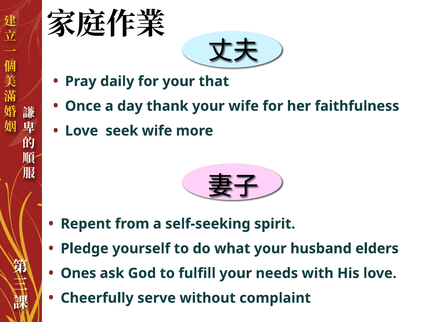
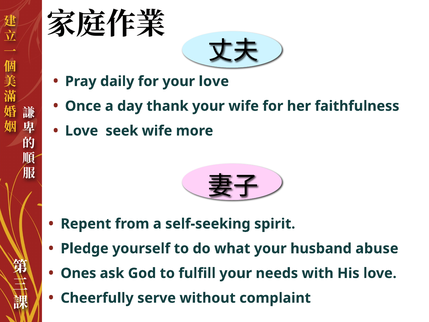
your that: that -> love
elders: elders -> abuse
